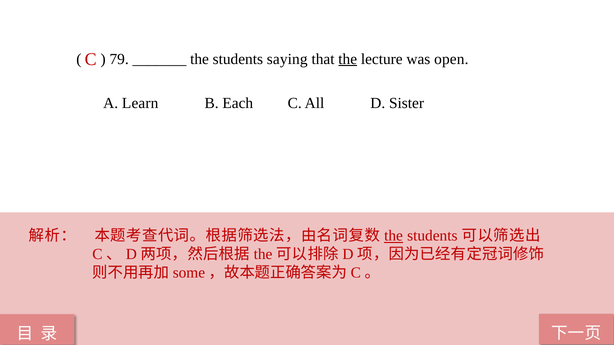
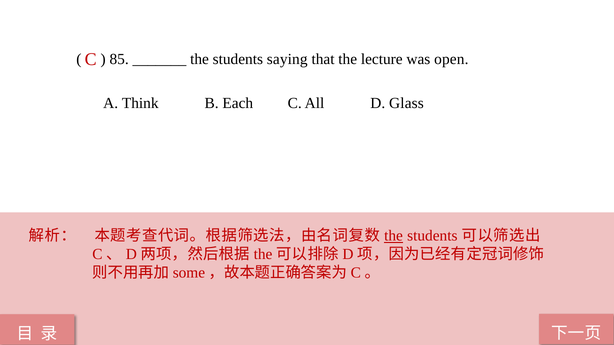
79: 79 -> 85
the at (348, 59) underline: present -> none
Learn: Learn -> Think
Sister: Sister -> Glass
